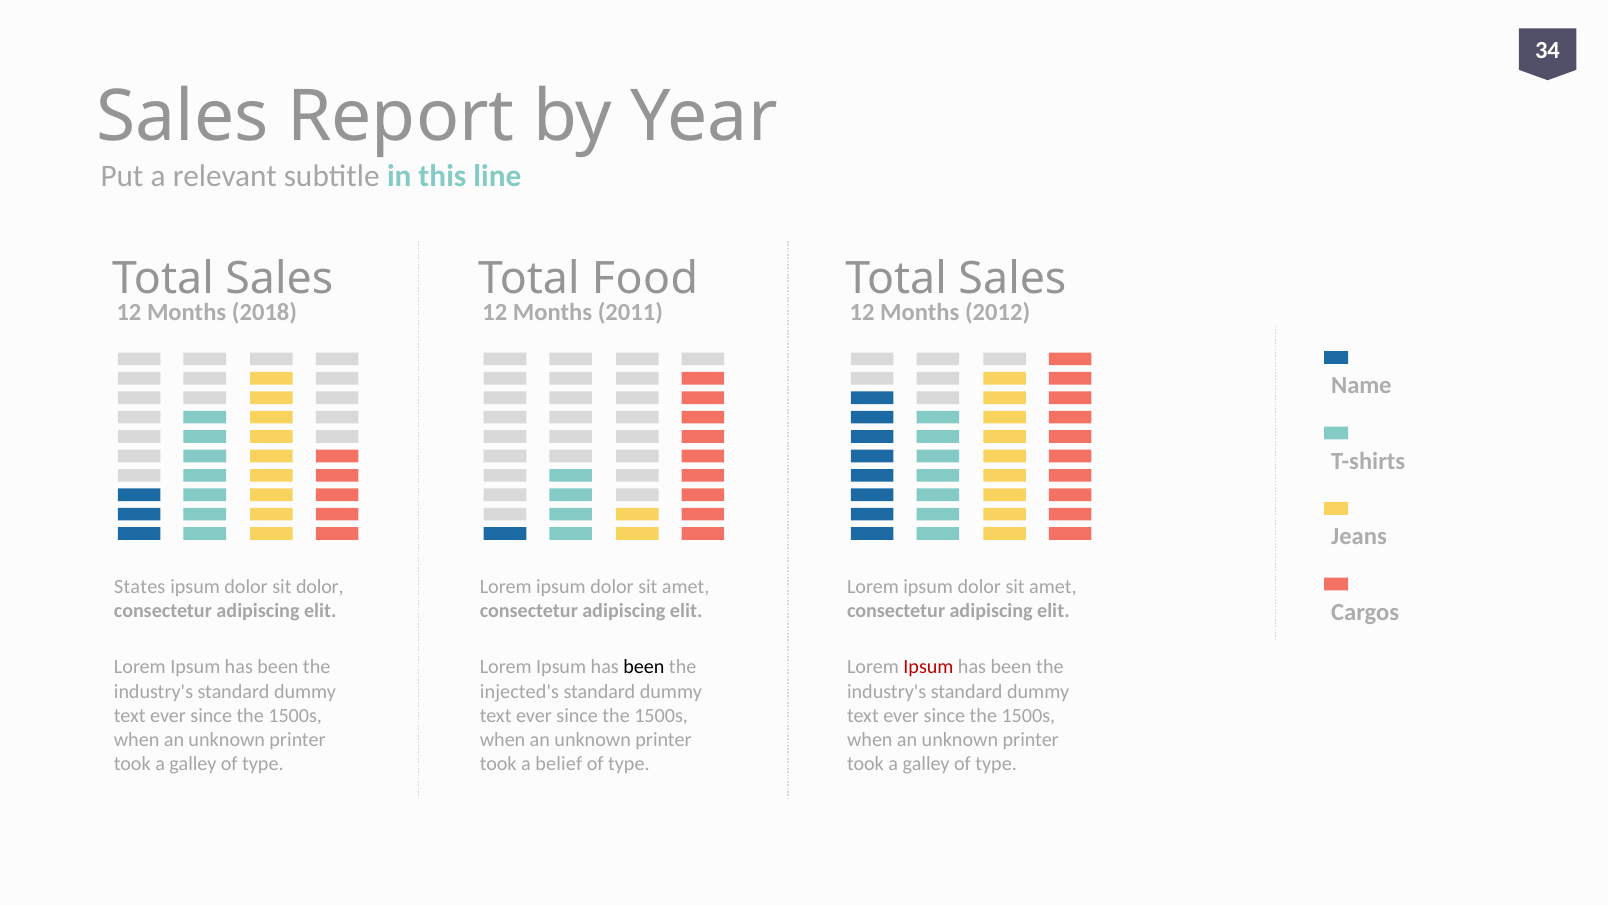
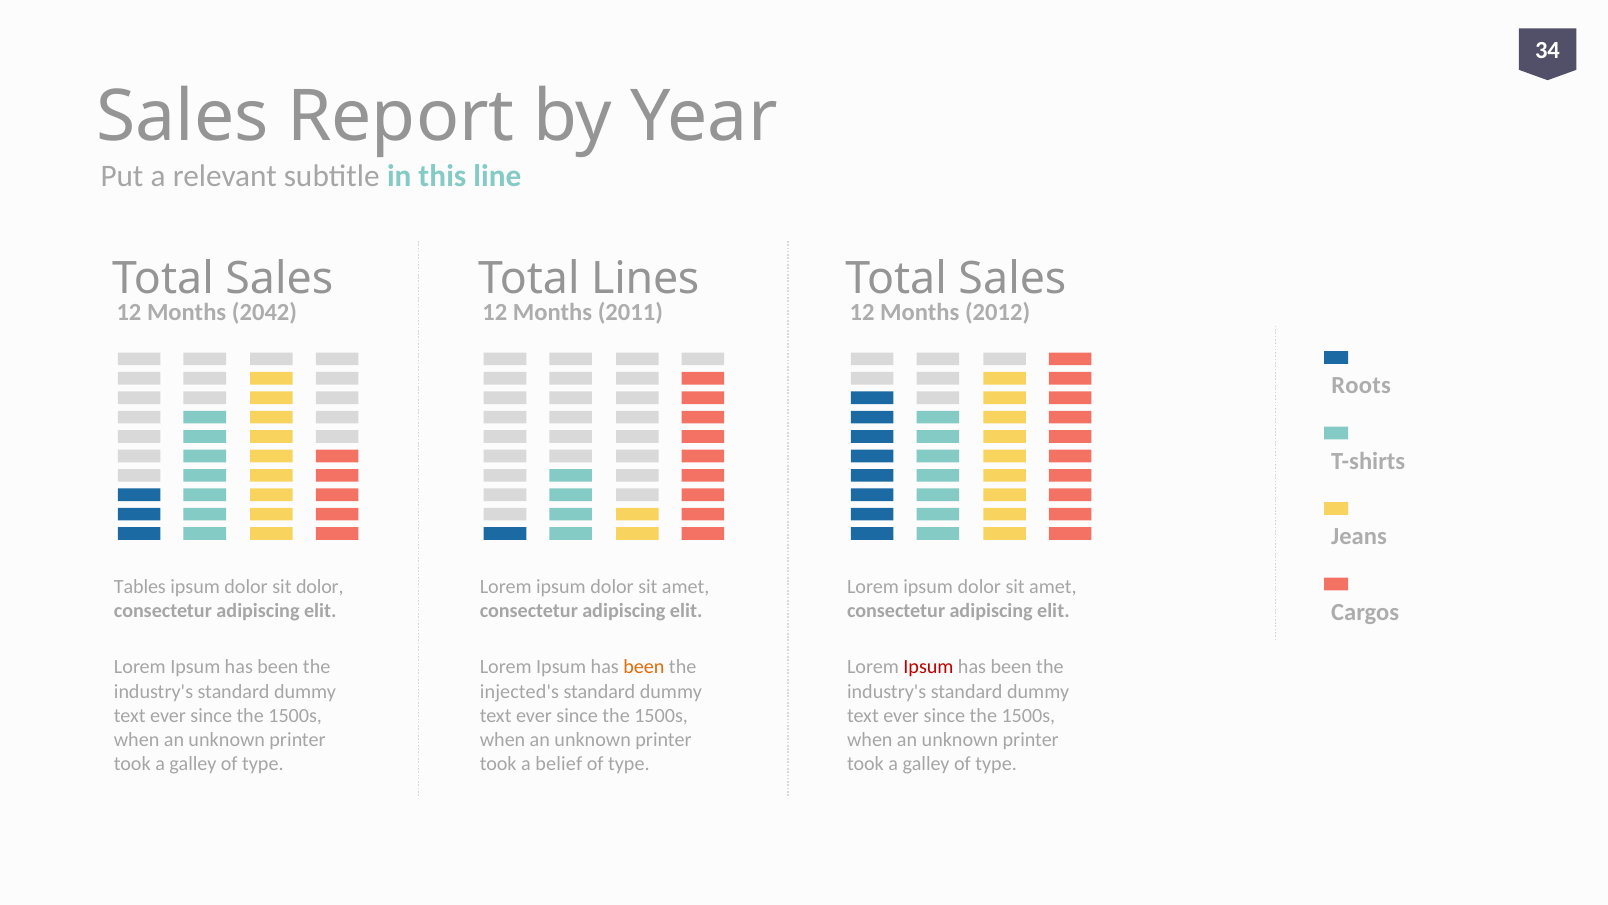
Food: Food -> Lines
2018: 2018 -> 2042
Name: Name -> Roots
States: States -> Tables
been at (644, 667) colour: black -> orange
